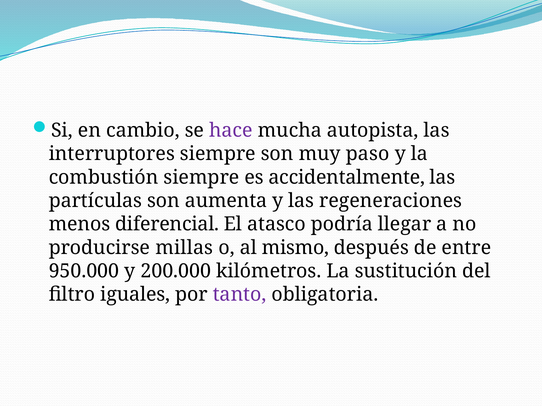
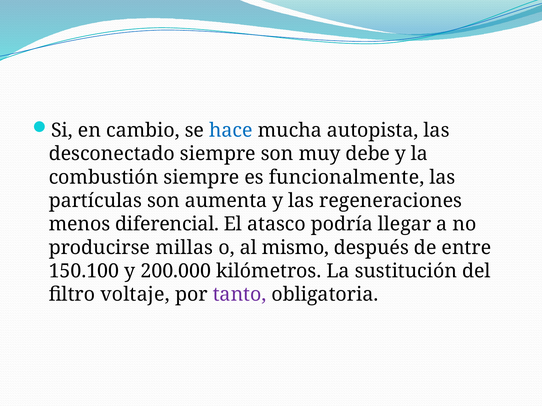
hace colour: purple -> blue
interruptores: interruptores -> desconectado
paso: paso -> debe
accidentalmente: accidentalmente -> funcionalmente
950.000: 950.000 -> 150.100
iguales: iguales -> voltaje
